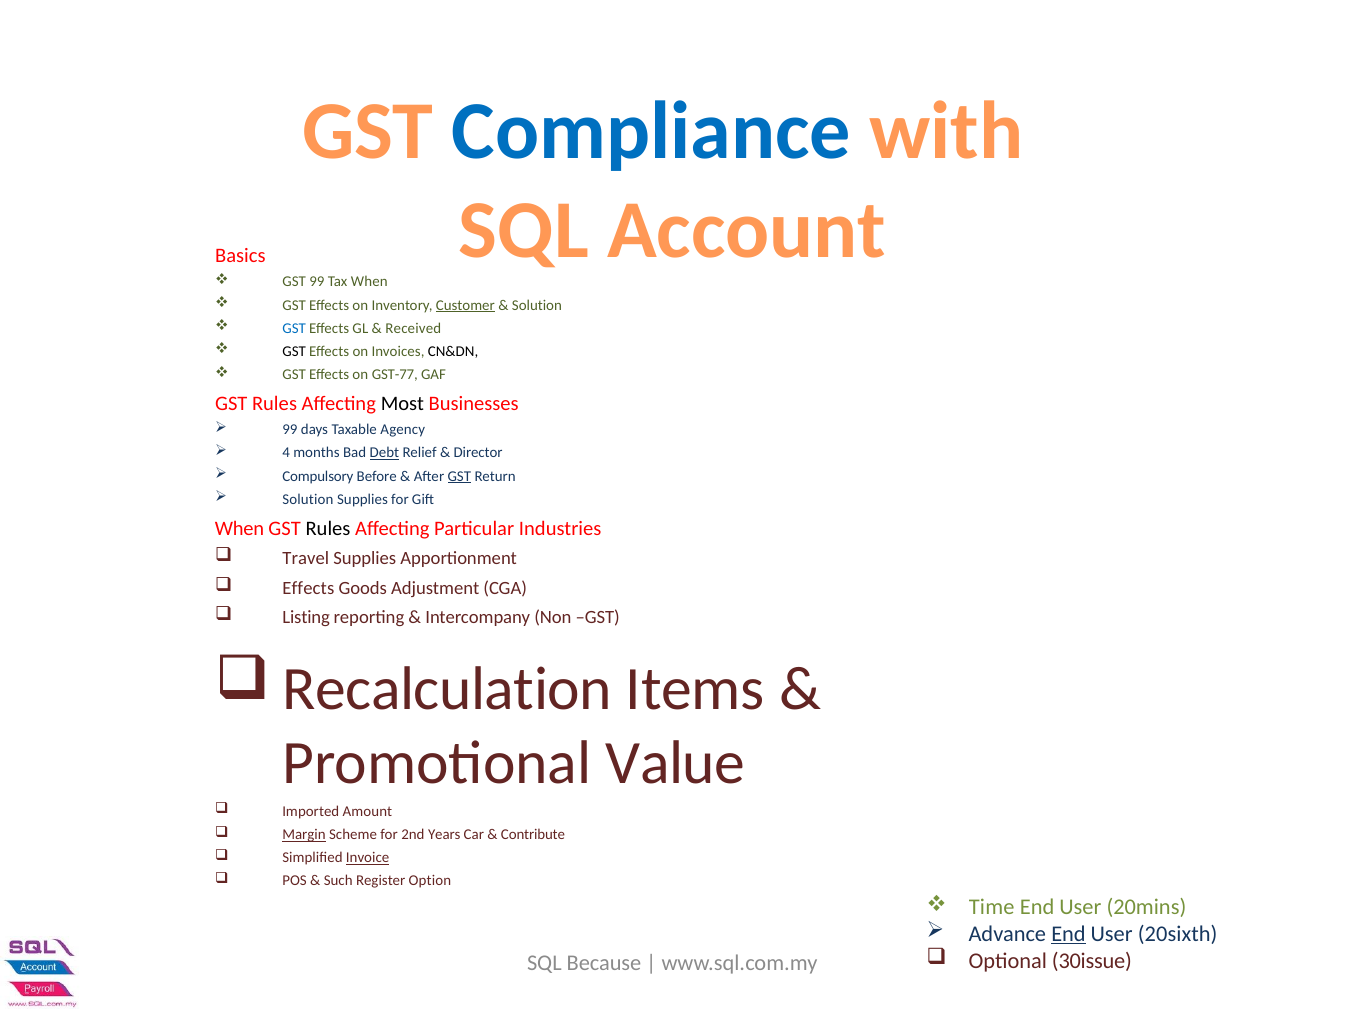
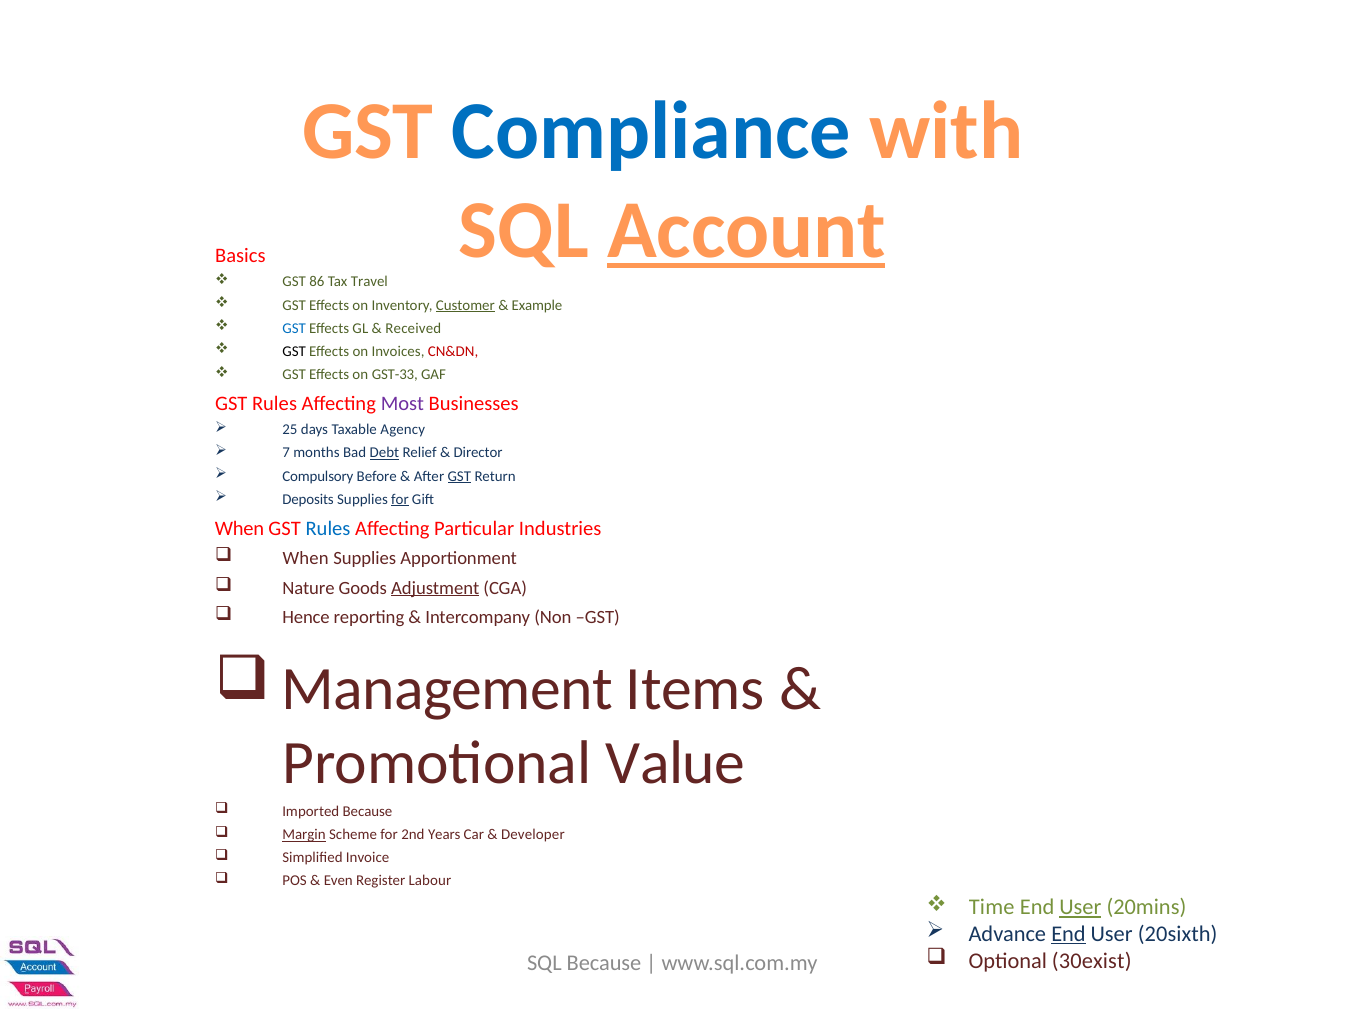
Account underline: none -> present
GST 99: 99 -> 86
Tax When: When -> Travel
Solution at (537, 305): Solution -> Example
CN&DN colour: black -> red
GST-77: GST-77 -> GST-33
Most colour: black -> purple
99 at (290, 430): 99 -> 25
4: 4 -> 7
Solution at (308, 499): Solution -> Deposits
for at (400, 499) underline: none -> present
Rules at (328, 528) colour: black -> blue
Travel at (306, 559): Travel -> When
Effects at (308, 588): Effects -> Nature
Adjustment underline: none -> present
Listing: Listing -> Hence
Recalculation: Recalculation -> Management
Imported Amount: Amount -> Because
Contribute: Contribute -> Developer
Invoice underline: present -> none
Such: Such -> Even
Option: Option -> Labour
User at (1080, 907) underline: none -> present
30issue: 30issue -> 30exist
